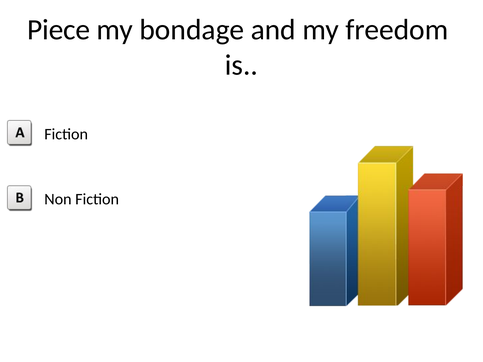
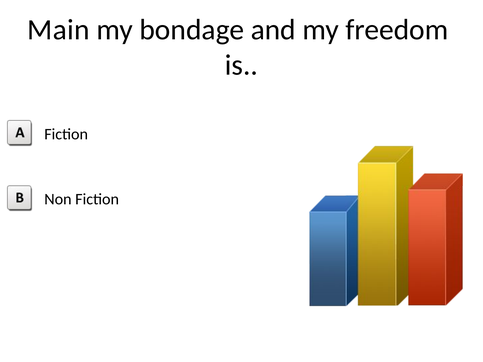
Piece: Piece -> Main
